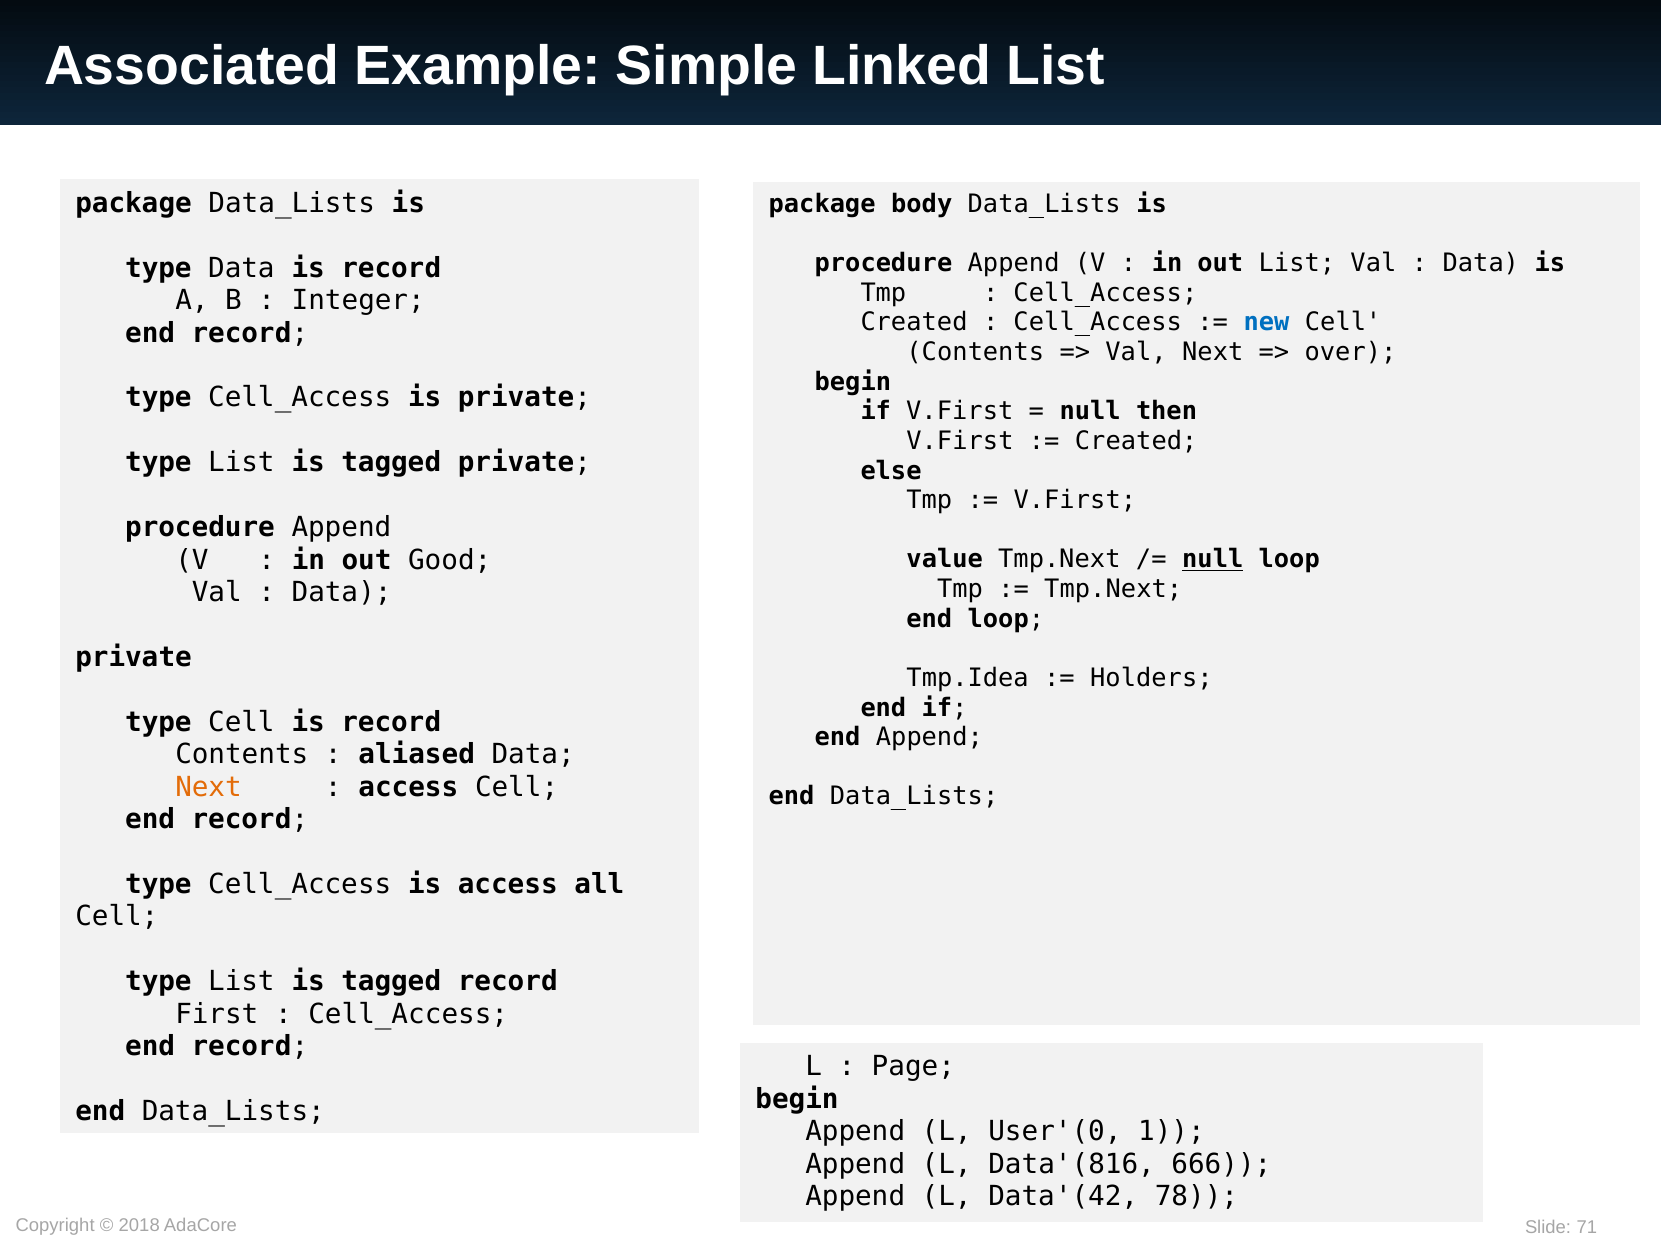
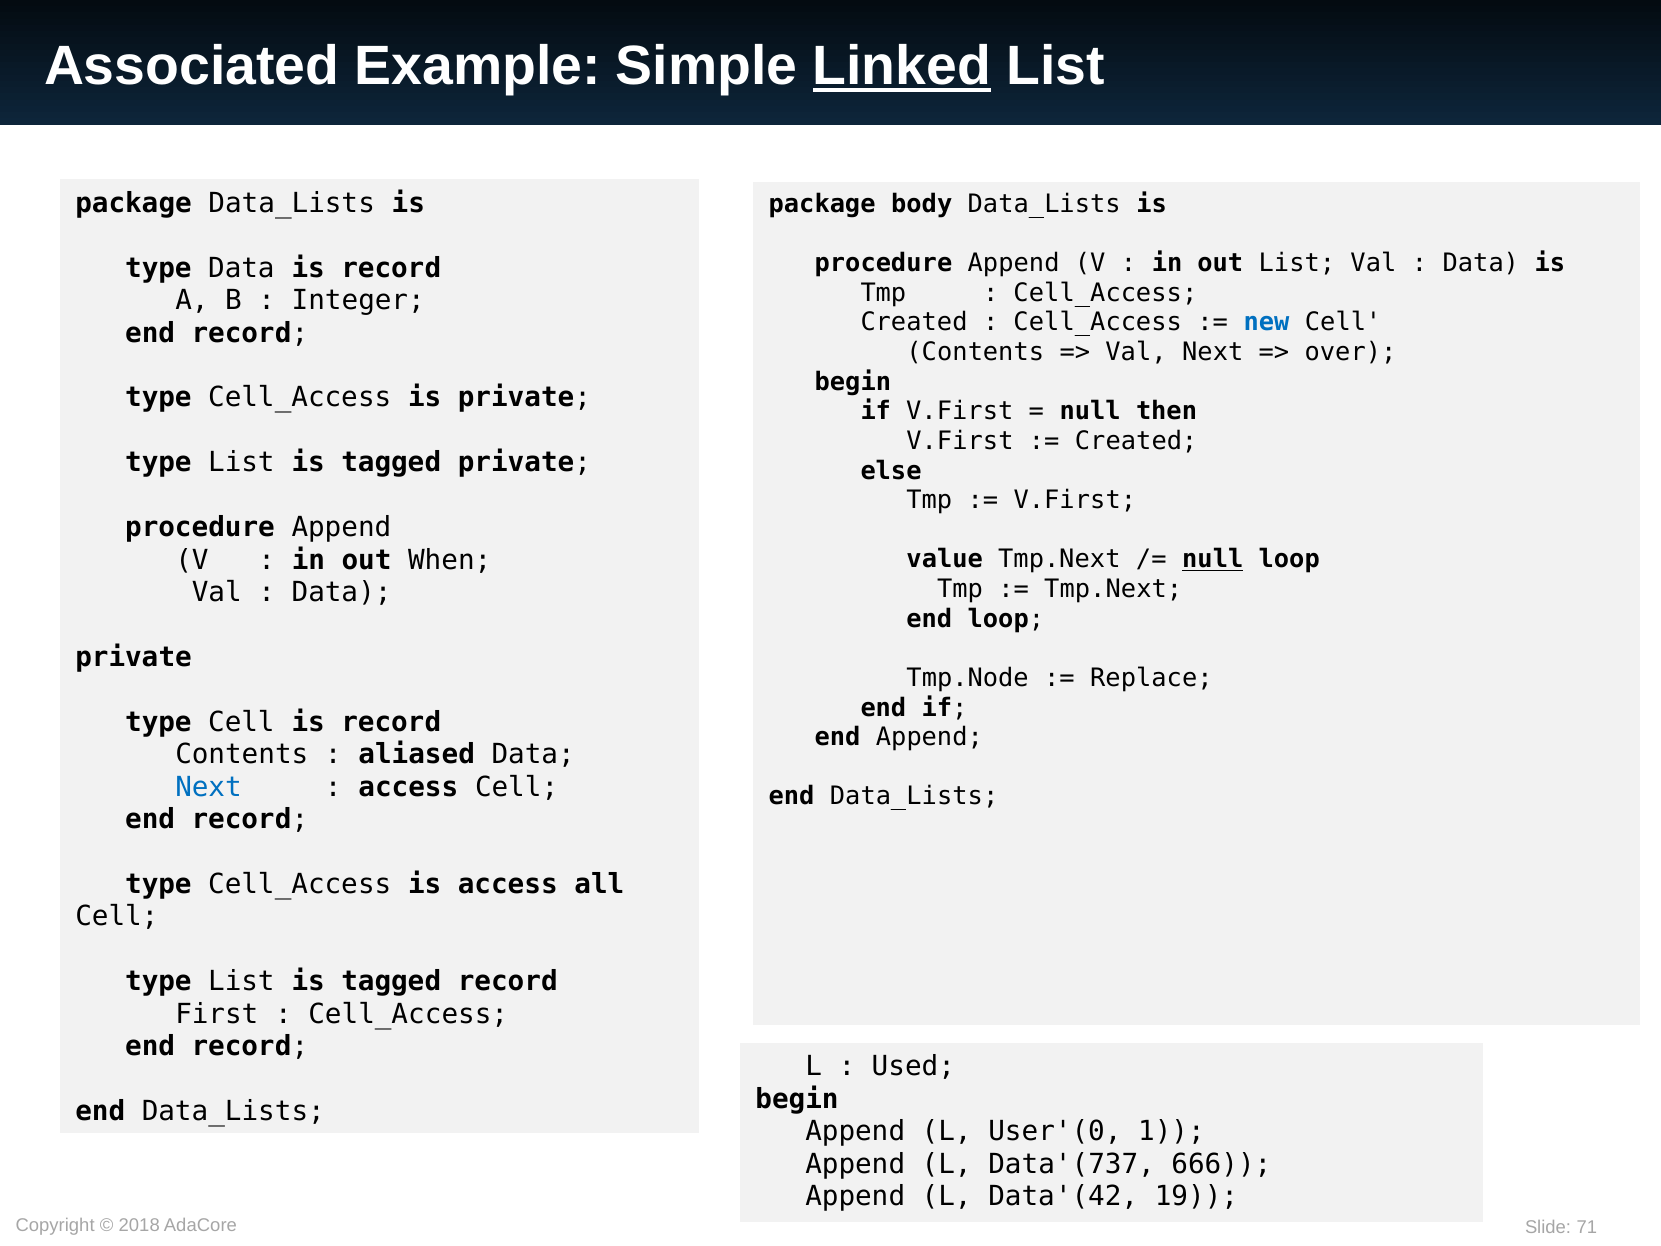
Linked underline: none -> present
Good: Good -> When
Tmp.Idea: Tmp.Idea -> Tmp.Node
Holders: Holders -> Replace
Next at (208, 787) colour: orange -> blue
Page: Page -> Used
Data'(816: Data'(816 -> Data'(737
78: 78 -> 19
